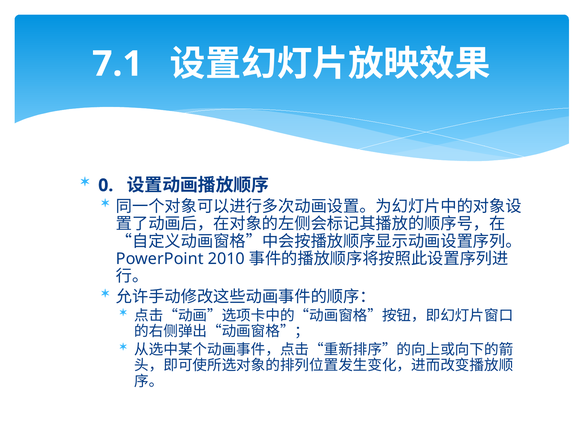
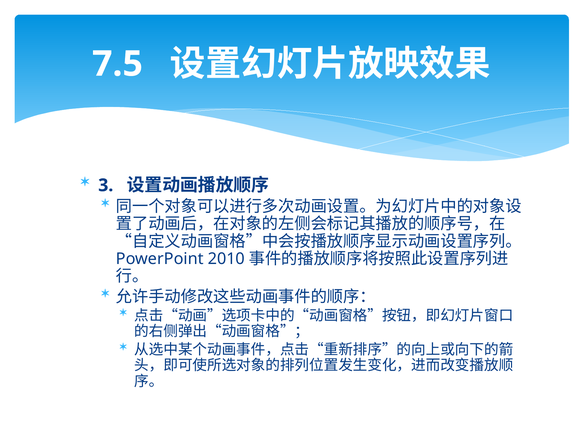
7.1: 7.1 -> 7.5
0: 0 -> 3
